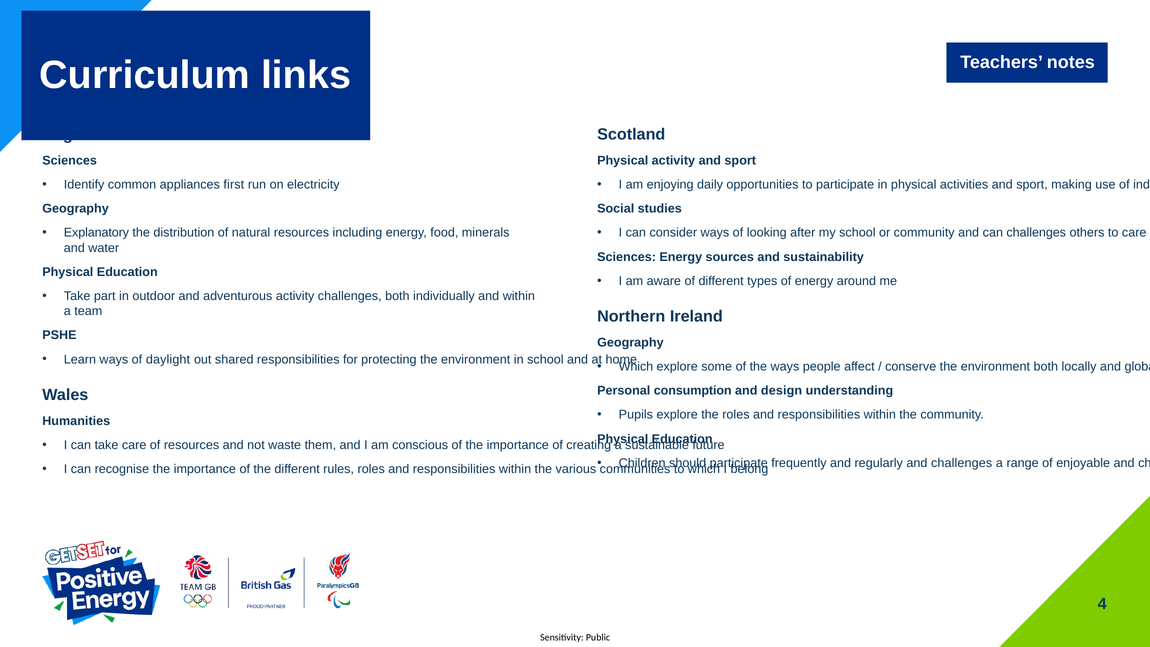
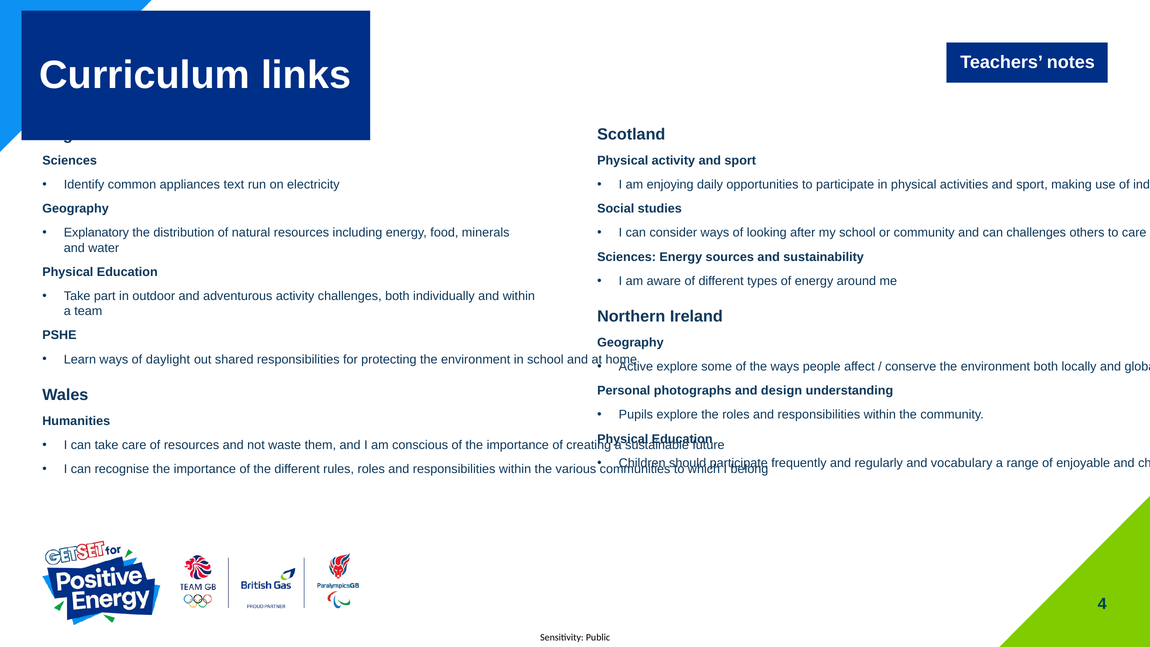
first: first -> text
Which at (636, 367): Which -> Active
consumption: consumption -> photographs
and challenges: challenges -> vocabulary
